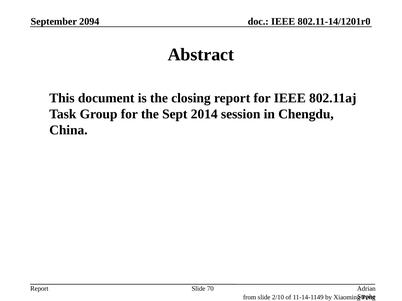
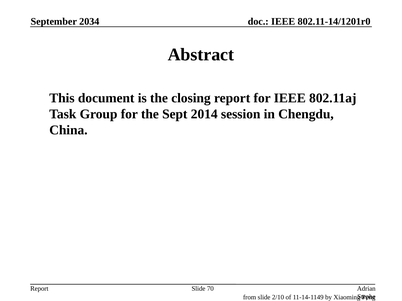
2094: 2094 -> 2034
